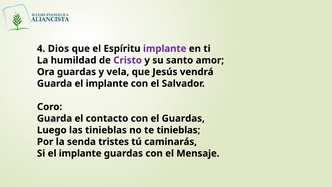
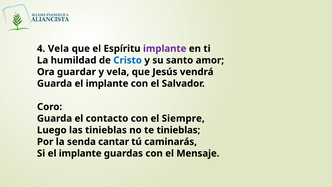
4 Dios: Dios -> Vela
Cristo colour: purple -> blue
Ora guardas: guardas -> guardar
el Guardas: Guardas -> Siempre
tristes: tristes -> cantar
